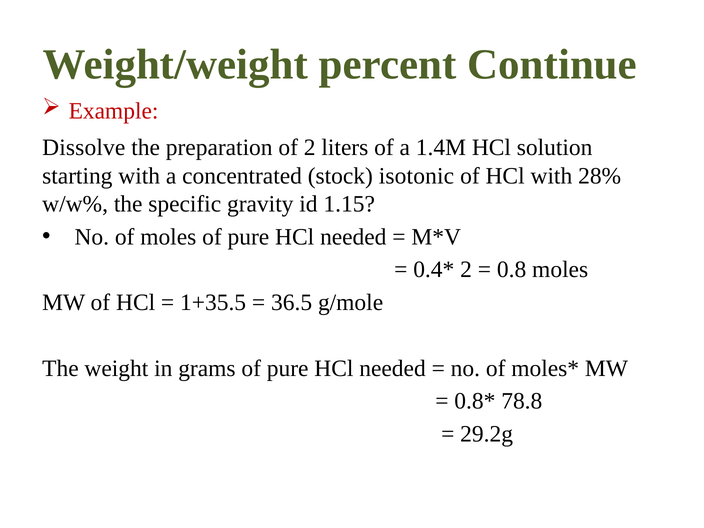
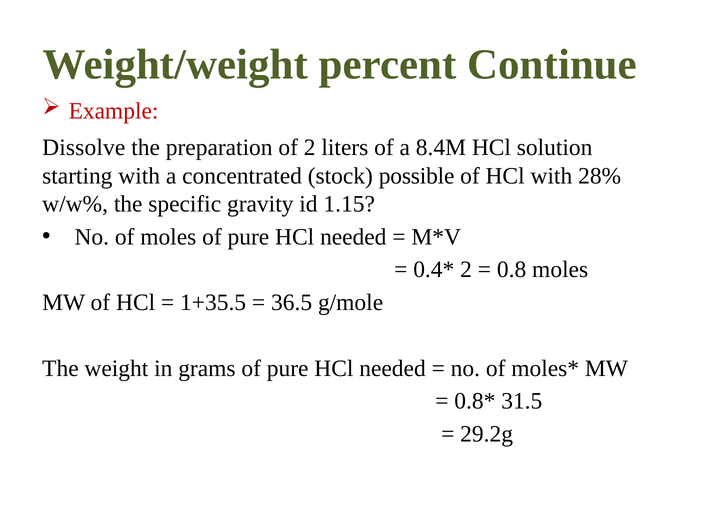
1.4M: 1.4M -> 8.4M
isotonic: isotonic -> possible
78.8: 78.8 -> 31.5
